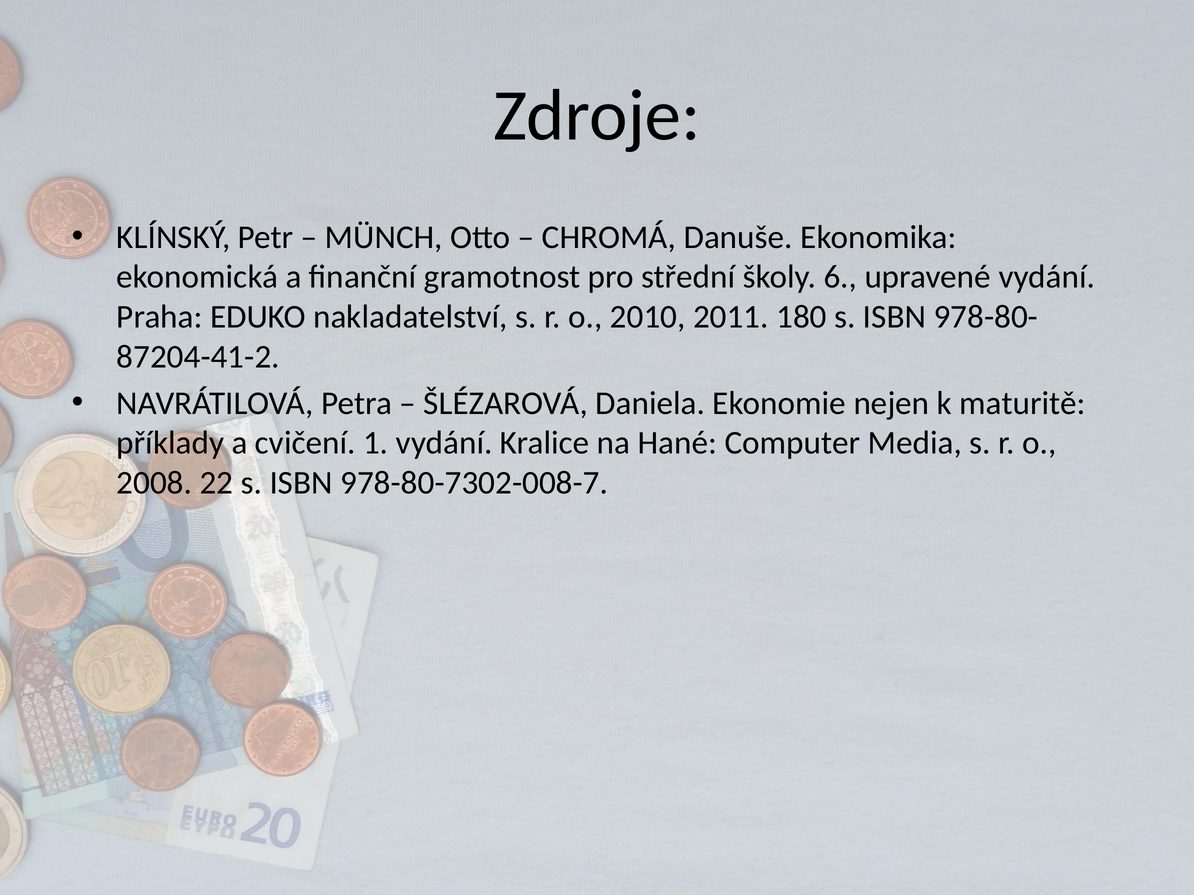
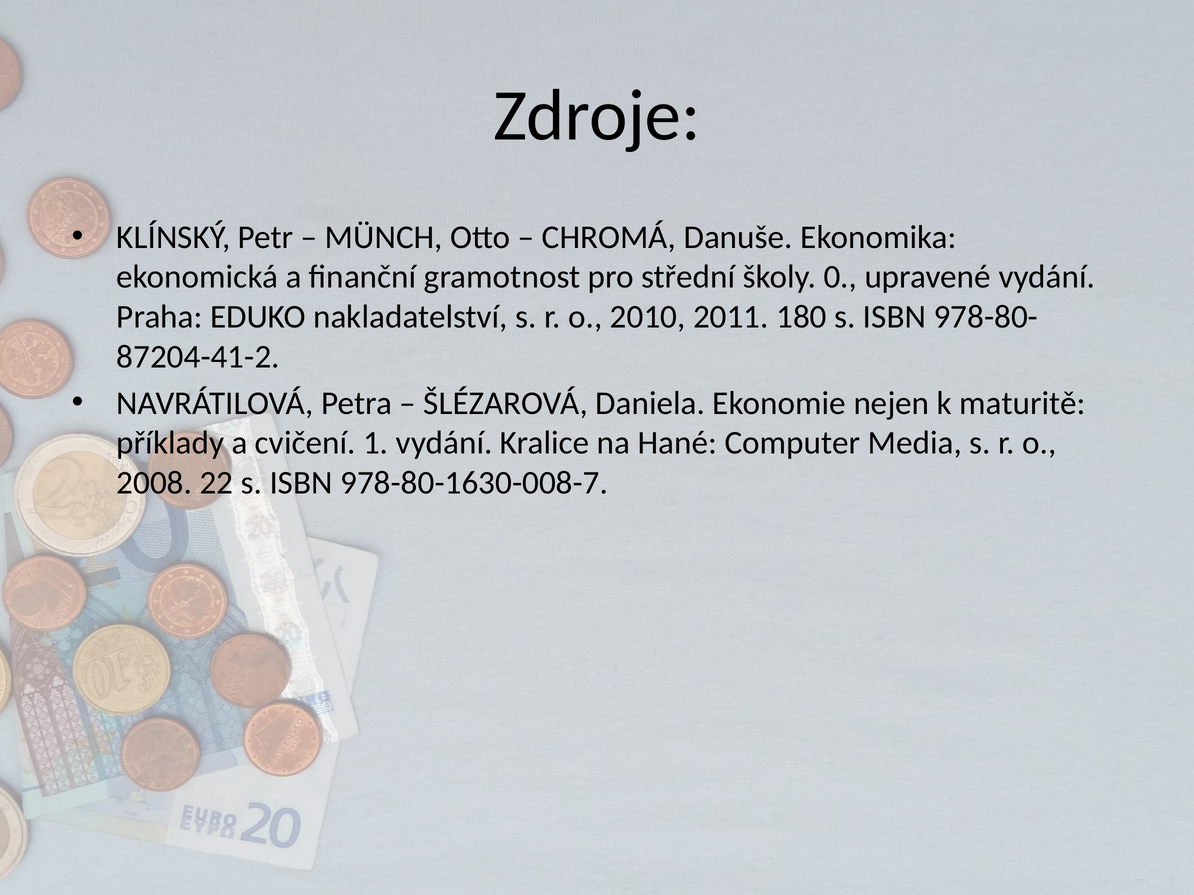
6: 6 -> 0
978-80-7302-008-7: 978-80-7302-008-7 -> 978-80-1630-008-7
